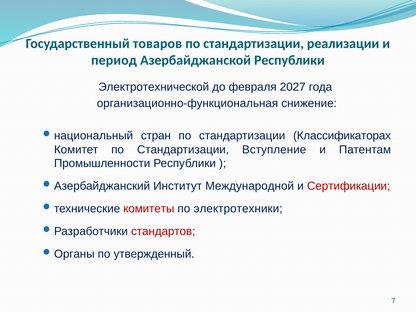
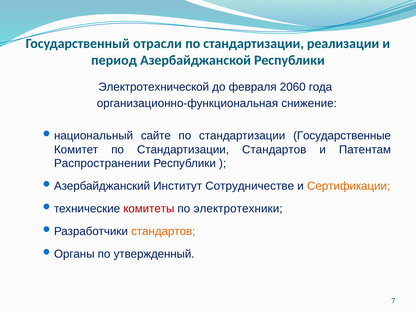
товаров: товаров -> отрасли
2027: 2027 -> 2060
стран: стран -> сайте
Классификаторах: Классификаторах -> Государственные
Стандартизации Вступление: Вступление -> Стандартов
Промышленности: Промышленности -> Распространении
Международной: Международной -> Сотрудничестве
Сертификации colour: red -> orange
стандартов at (163, 231) colour: red -> orange
